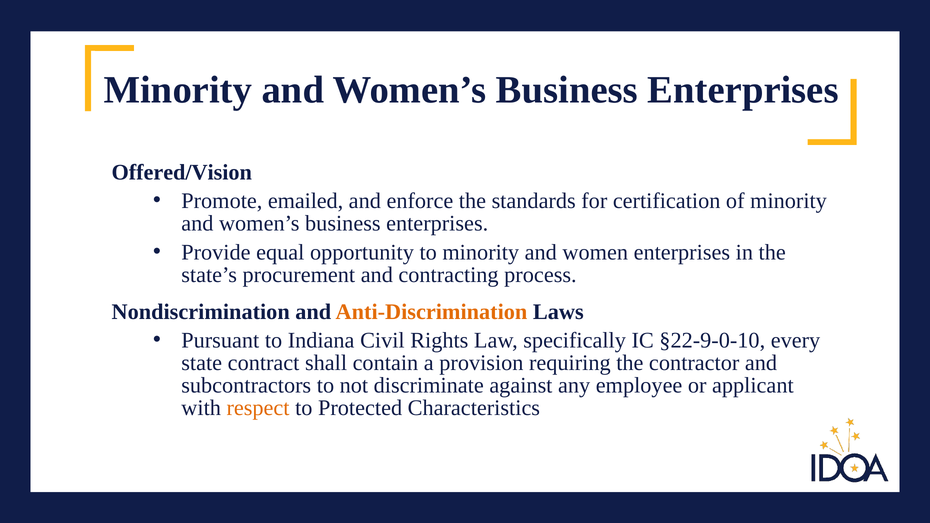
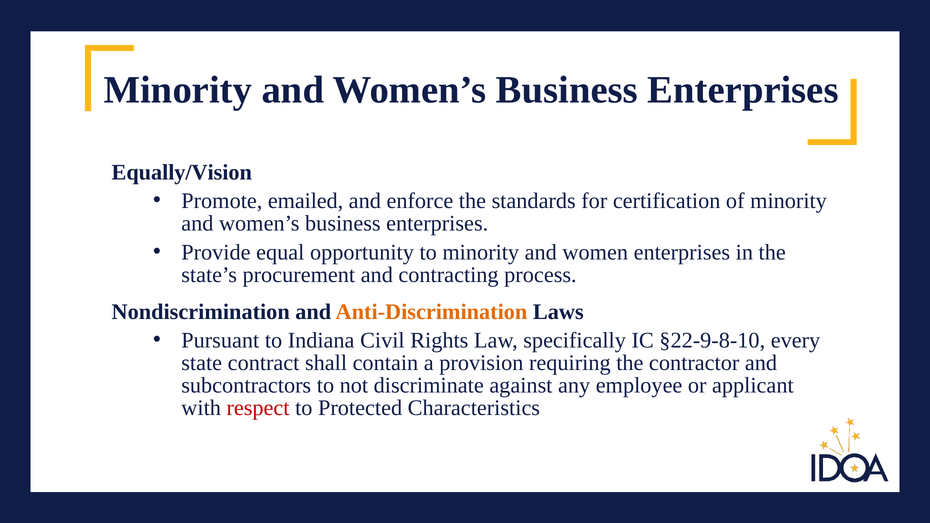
Offered/Vision: Offered/Vision -> Equally/Vision
§22-9-0-10: §22-9-0-10 -> §22-9-8-10
respect colour: orange -> red
